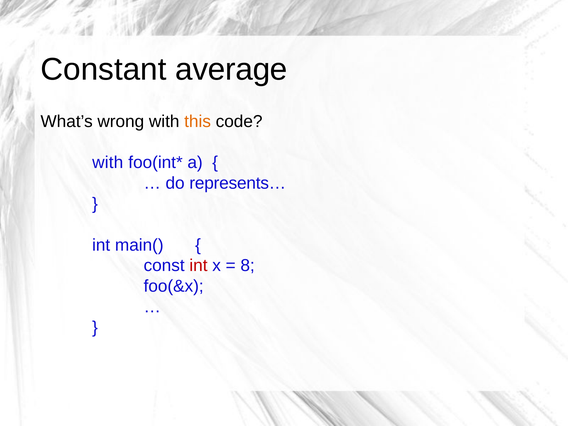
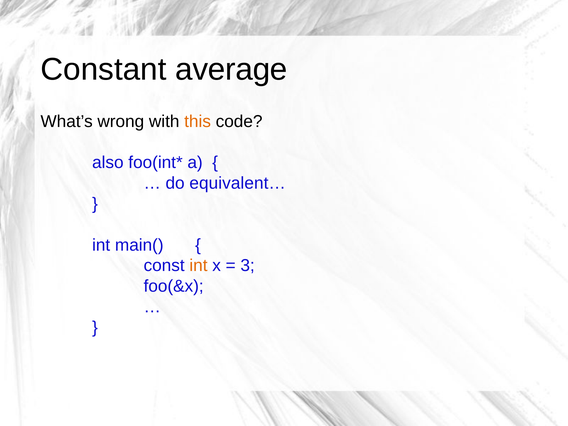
with at (108, 163): with -> also
represents…: represents… -> equivalent…
int at (198, 266) colour: red -> orange
8: 8 -> 3
